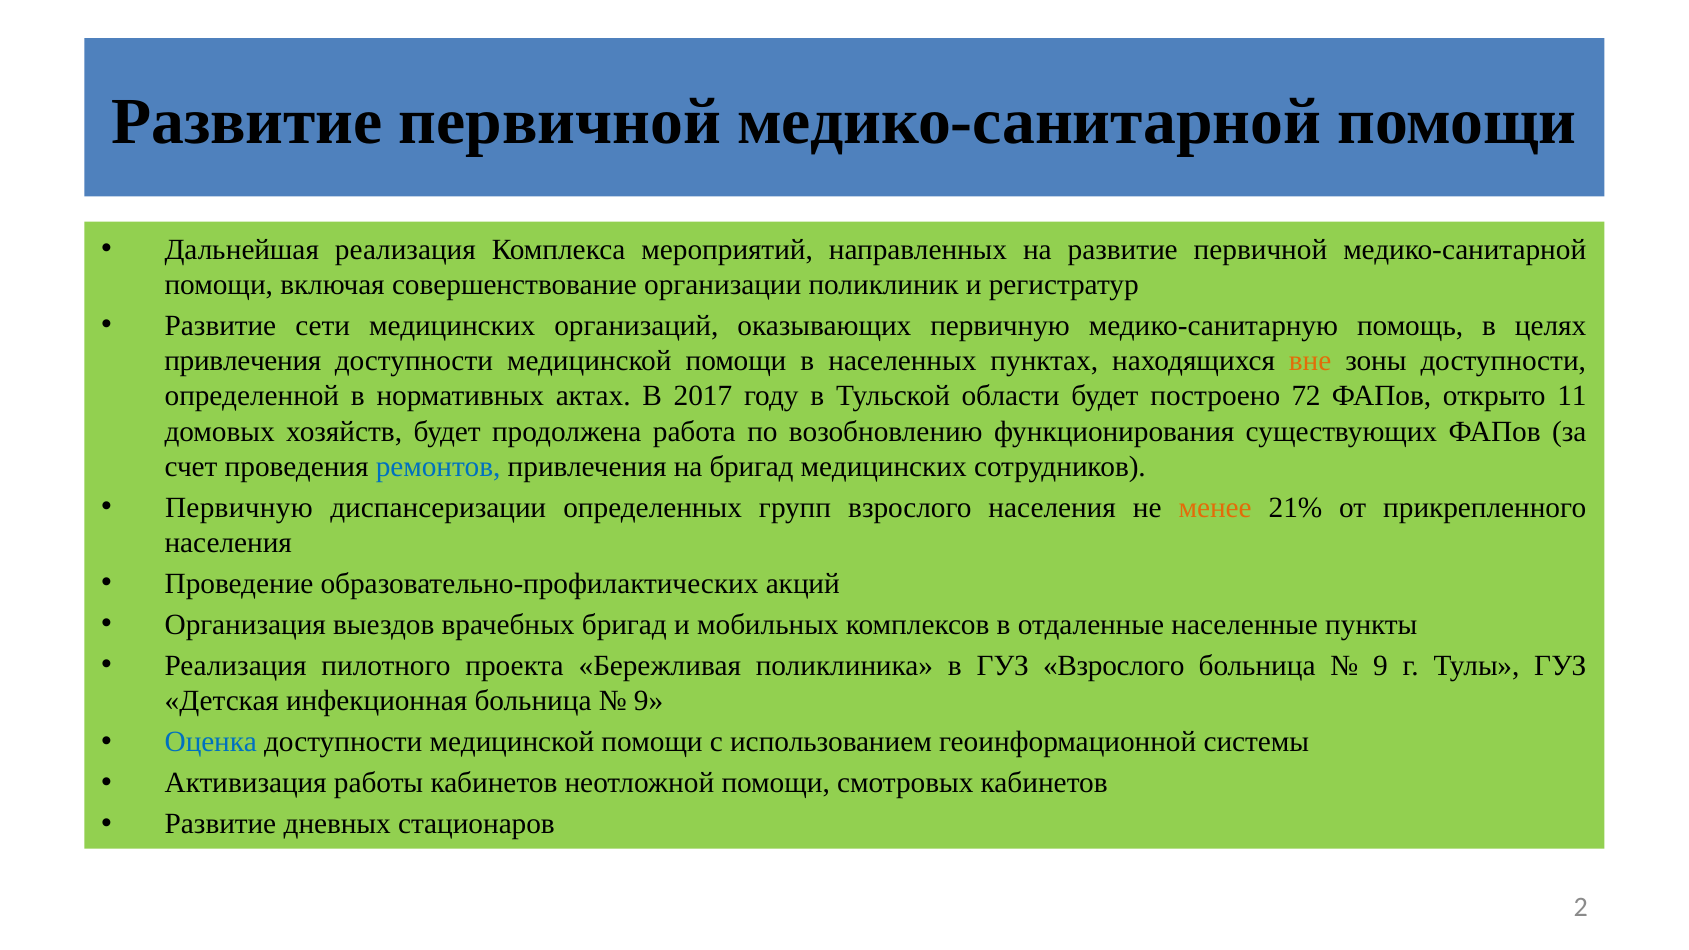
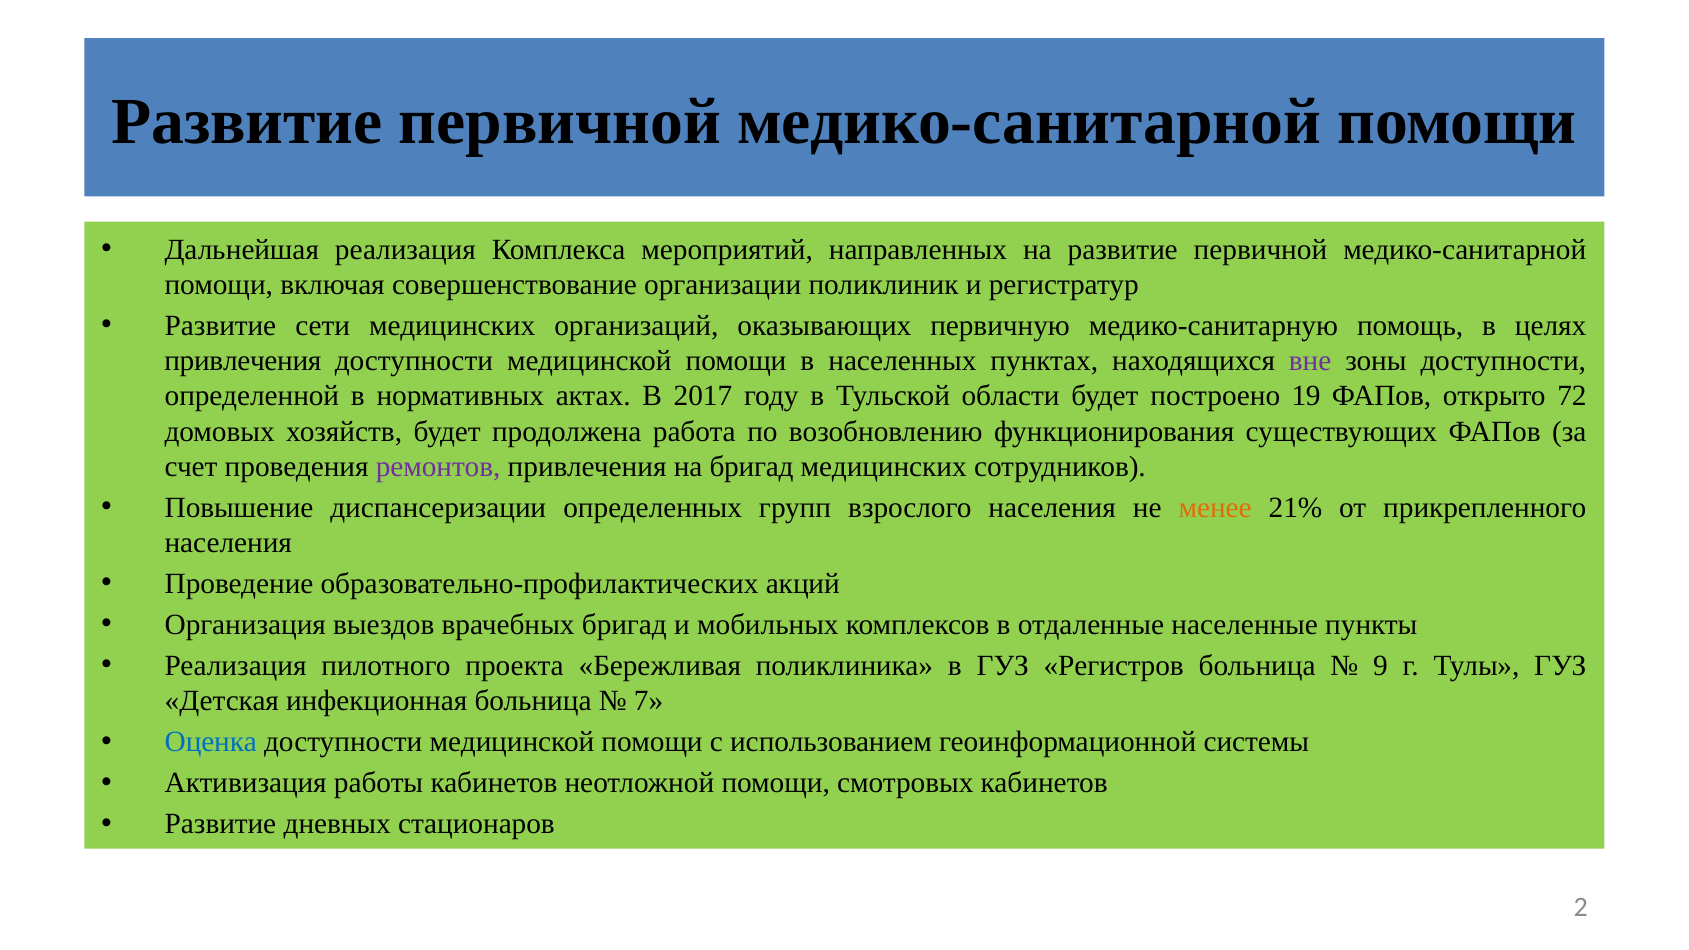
вне colour: orange -> purple
72: 72 -> 19
11: 11 -> 72
ремонтов colour: blue -> purple
Первичную at (239, 508): Первичную -> Повышение
ГУЗ Взрослого: Взрослого -> Регистров
9 at (649, 701): 9 -> 7
